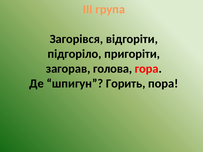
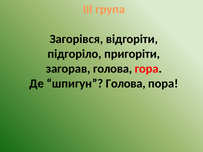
шпигун Горить: Горить -> Голова
